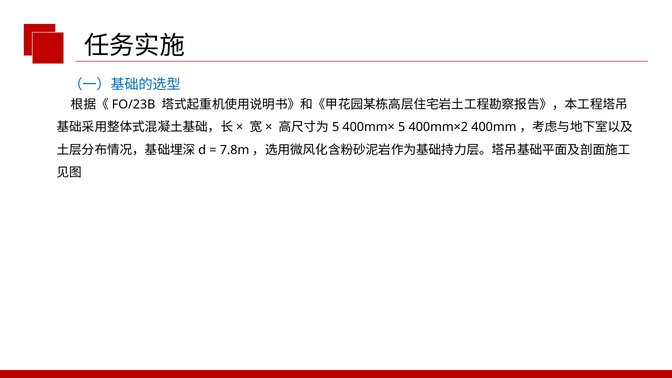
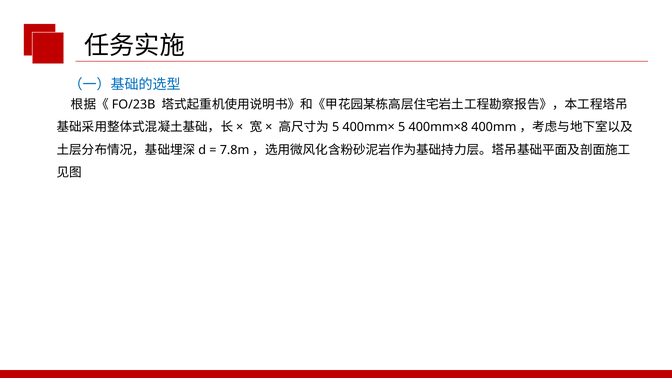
400mm×2: 400mm×2 -> 400mm×8
